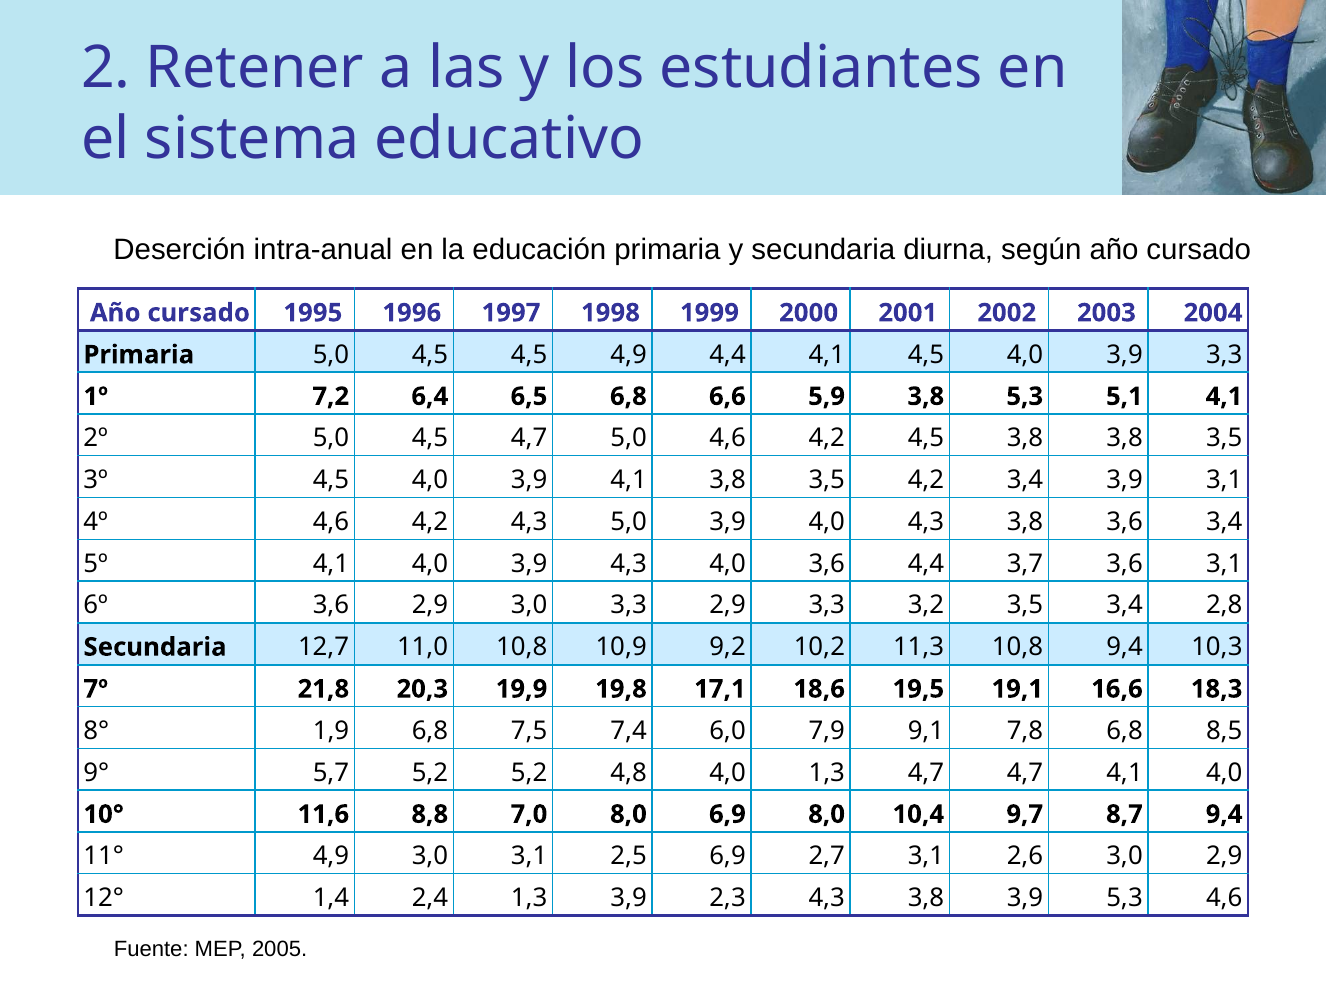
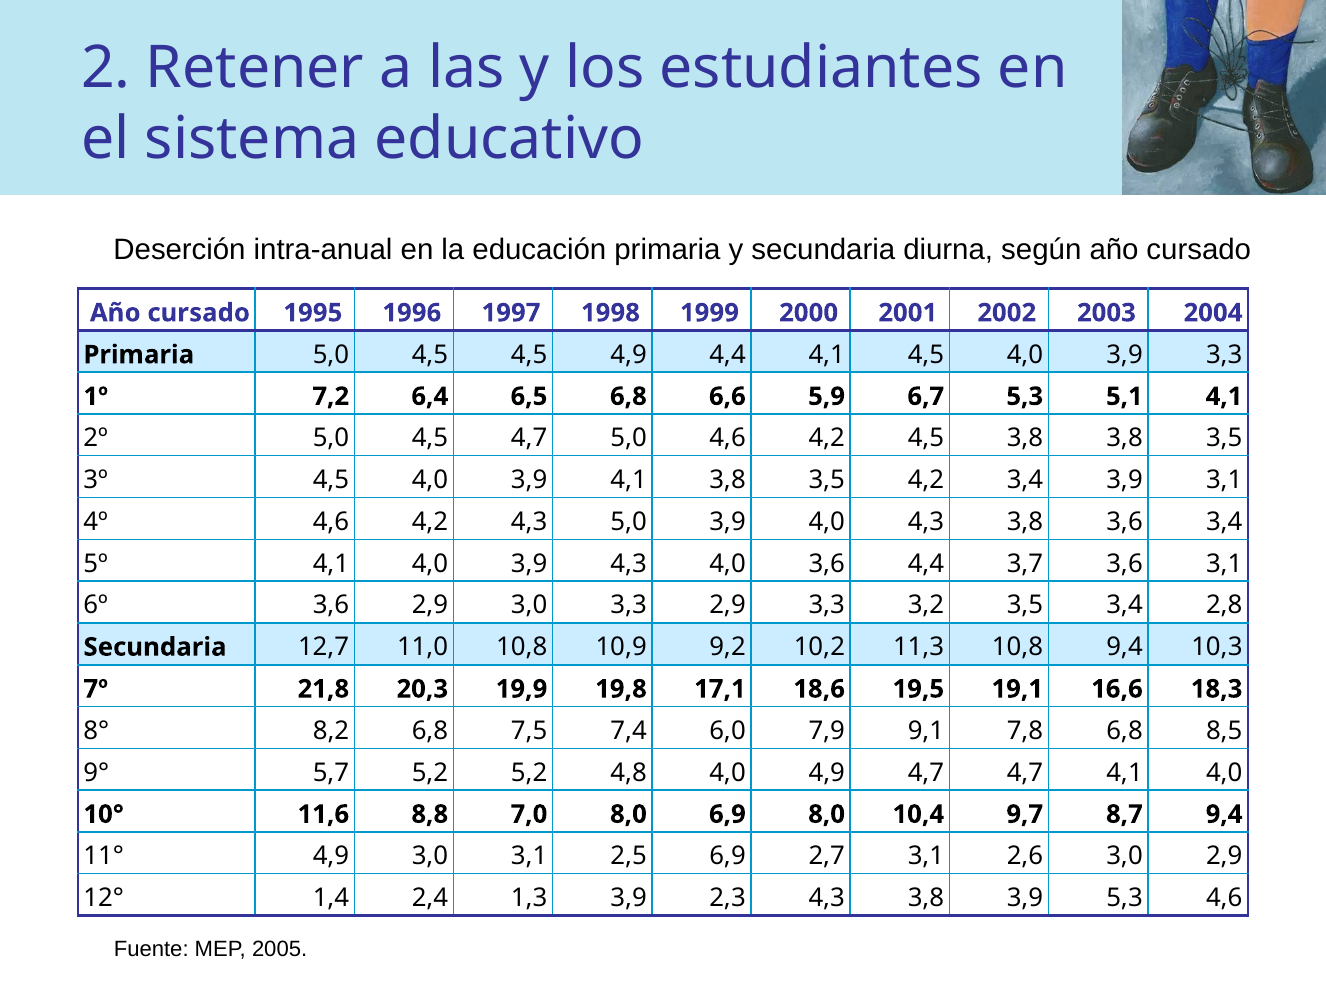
5,9 3,8: 3,8 -> 6,7
1,9: 1,9 -> 8,2
4,0 1,3: 1,3 -> 4,9
